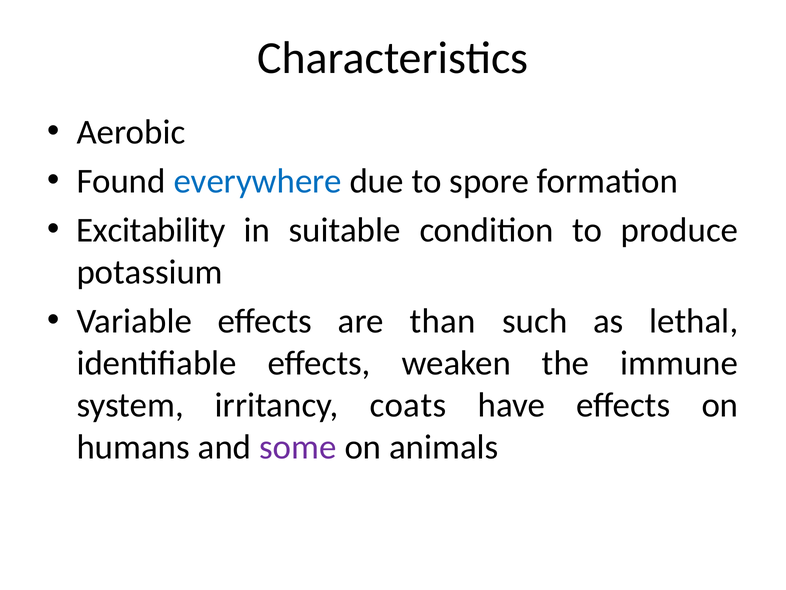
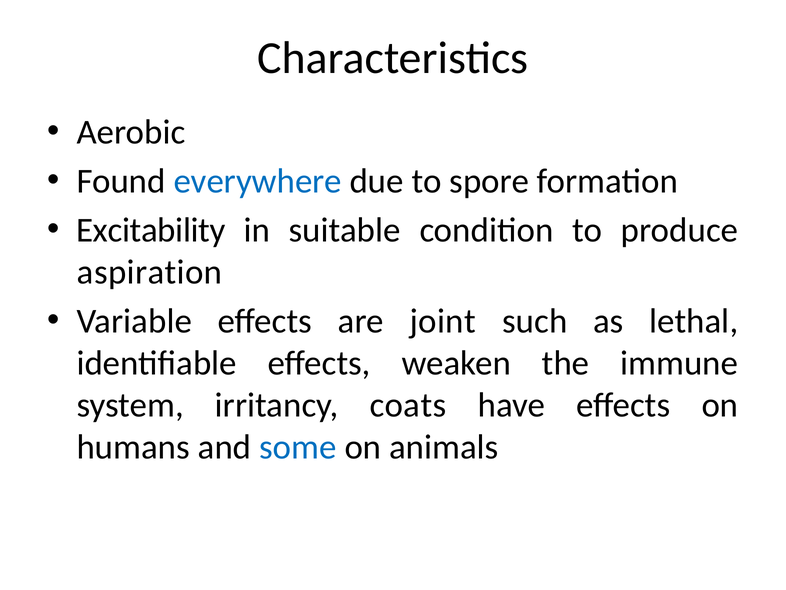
potassium: potassium -> aspiration
than: than -> joint
some colour: purple -> blue
